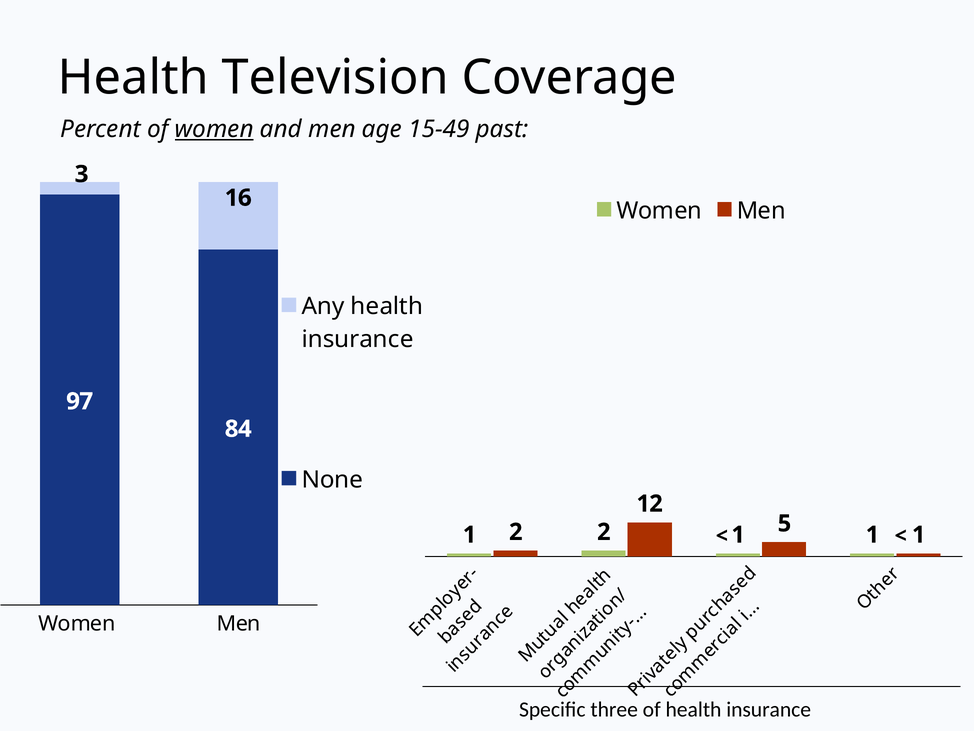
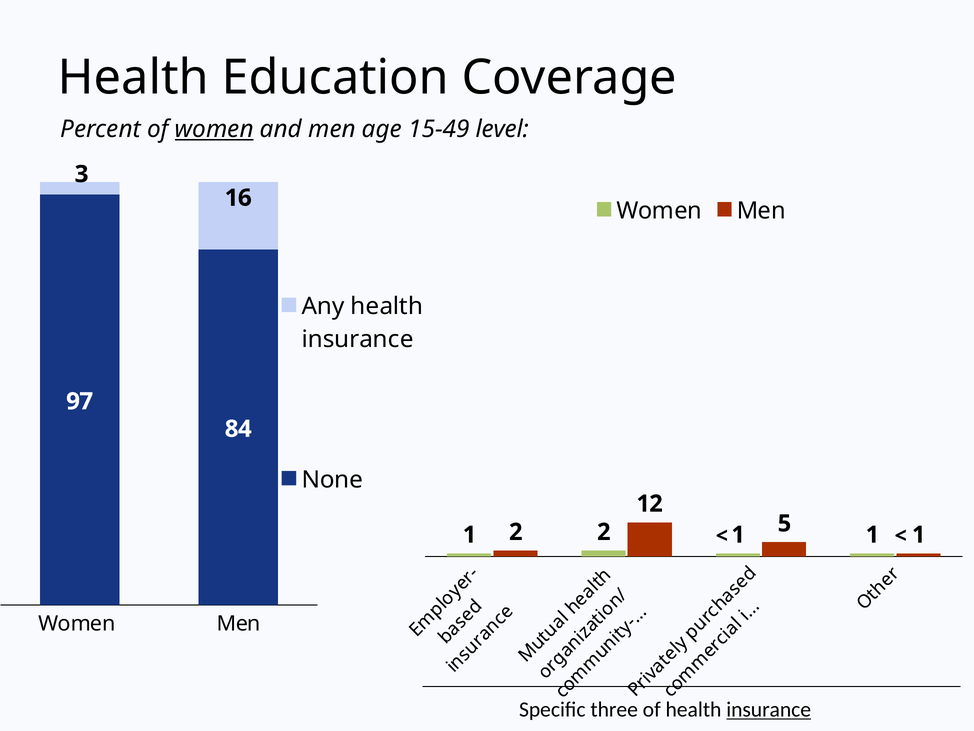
Television: Television -> Education
past: past -> level
insurance at (769, 709) underline: none -> present
